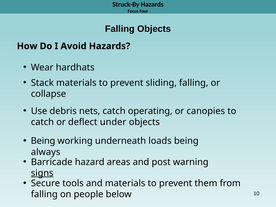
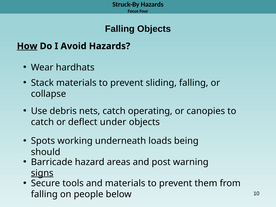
How underline: none -> present
Being at (43, 141): Being -> Spots
always: always -> should
